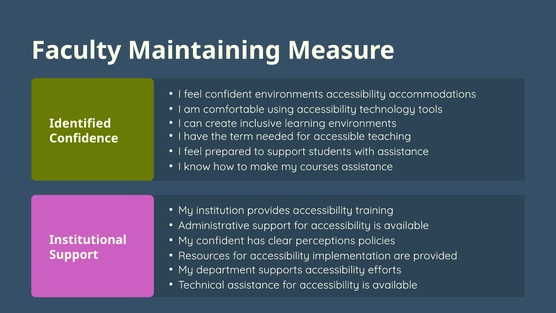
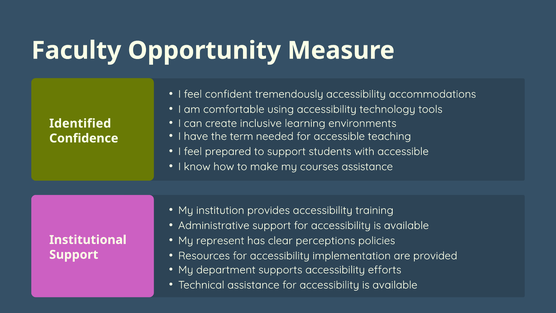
Maintaining: Maintaining -> Opportunity
confident environments: environments -> tremendously
with assistance: assistance -> accessible
My confident: confident -> represent
